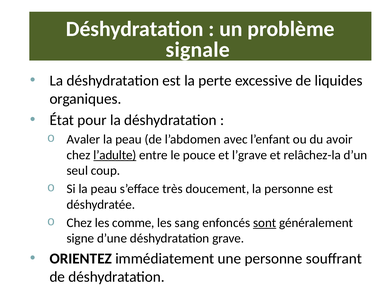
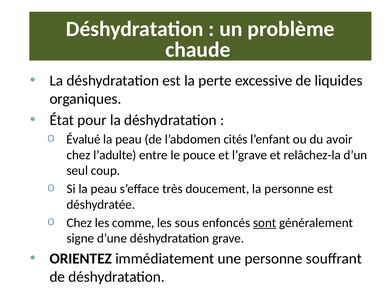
signale: signale -> chaude
Avaler: Avaler -> Évalué
avec: avec -> cités
l’adulte underline: present -> none
sang: sang -> sous
